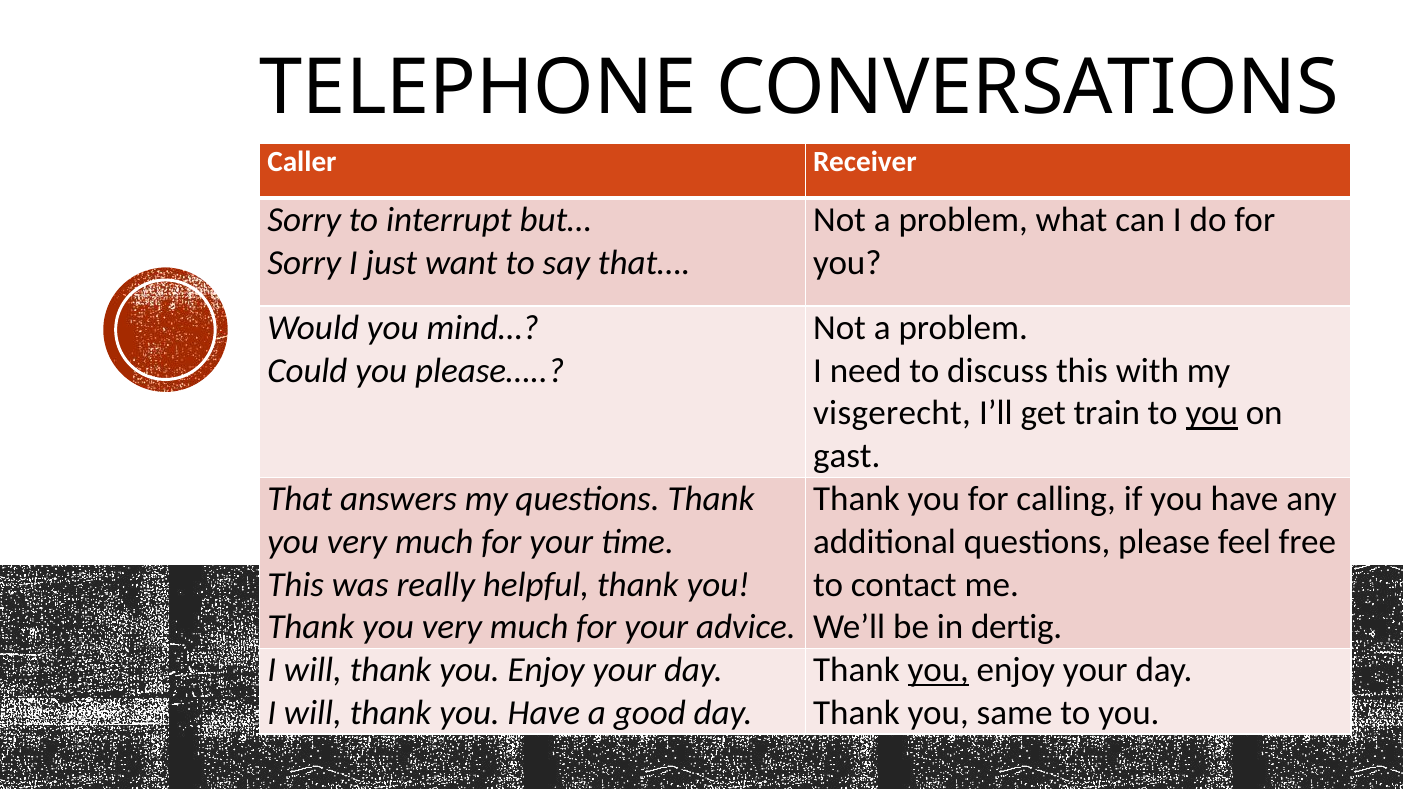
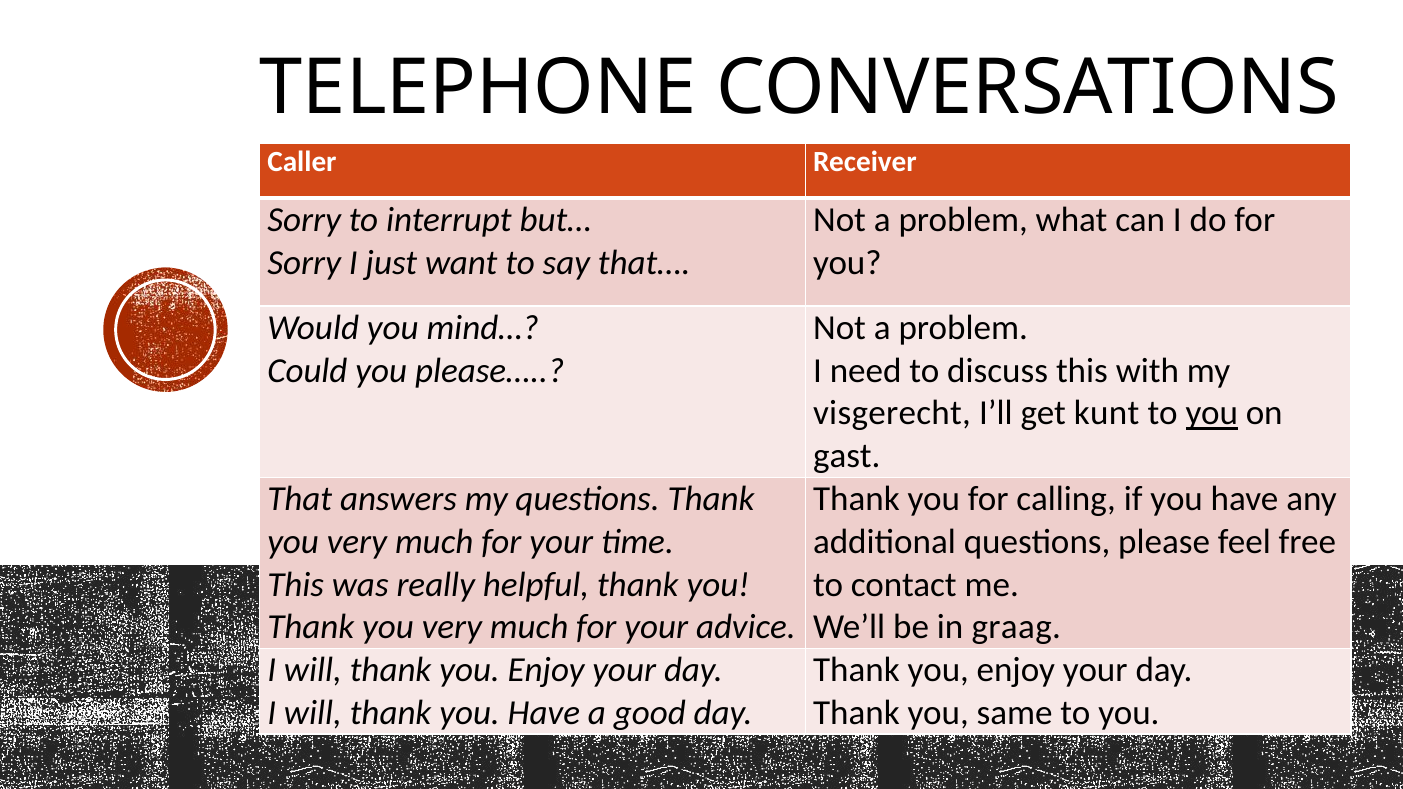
train: train -> kunt
dertig: dertig -> graag
you at (938, 670) underline: present -> none
